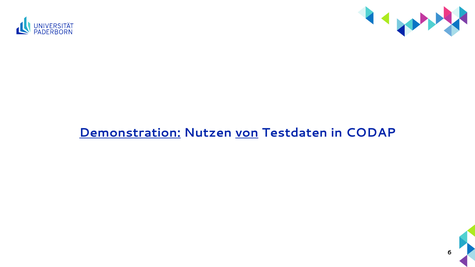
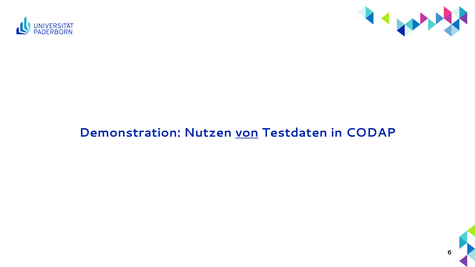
Demonstration underline: present -> none
